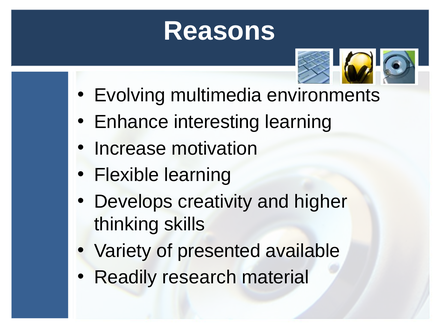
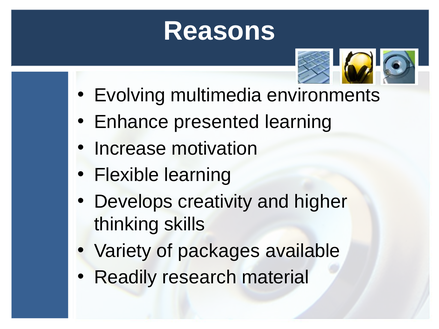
interesting: interesting -> presented
presented: presented -> packages
